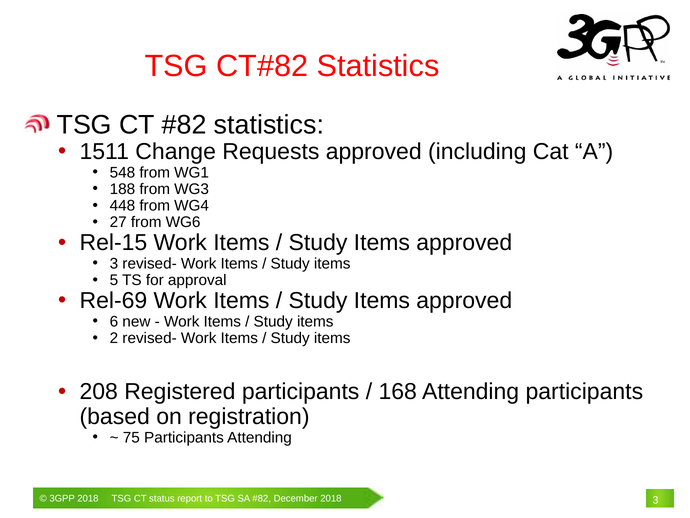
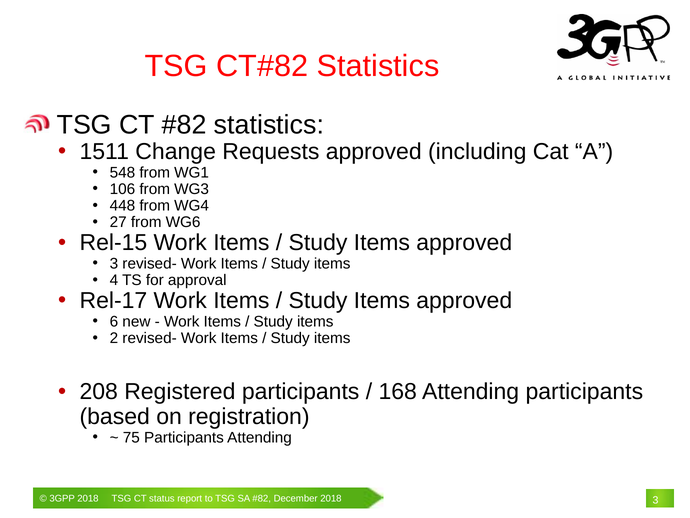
188: 188 -> 106
5: 5 -> 4
Rel-69: Rel-69 -> Rel-17
